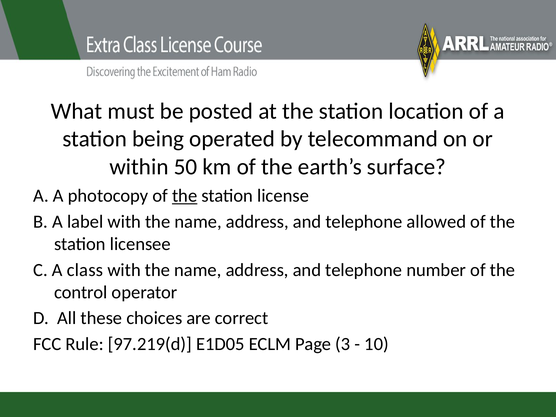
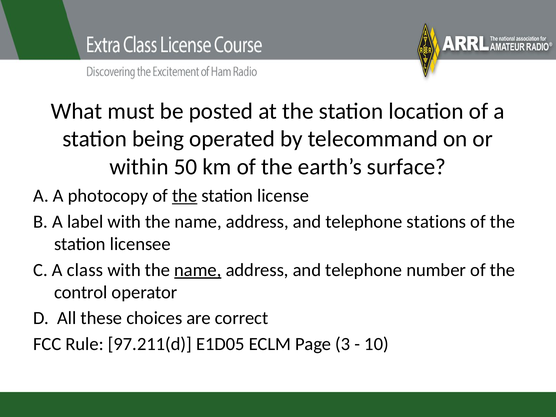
allowed: allowed -> stations
name at (198, 270) underline: none -> present
97.219(d: 97.219(d -> 97.211(d
